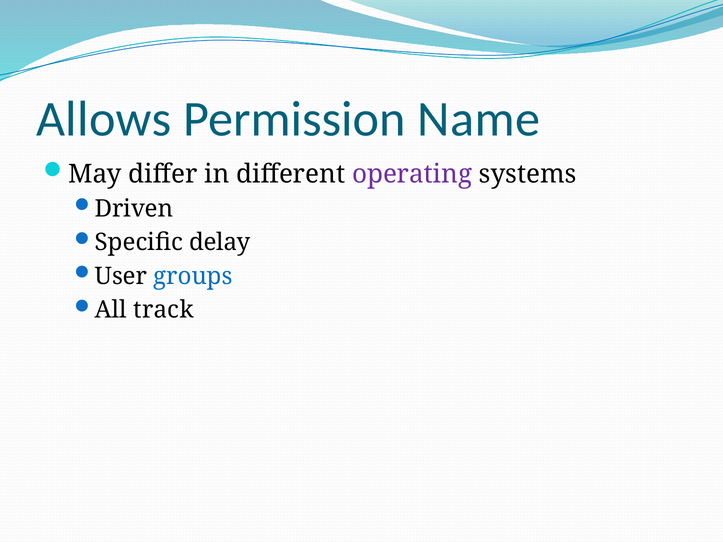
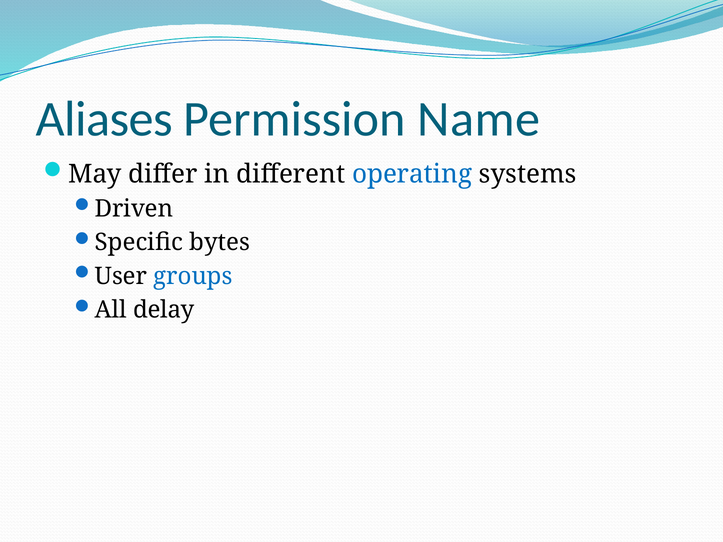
Allows: Allows -> Aliases
operating colour: purple -> blue
delay: delay -> bytes
track: track -> delay
